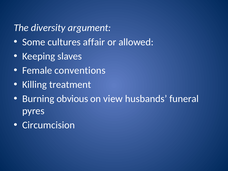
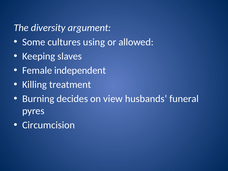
affair: affair -> using
conventions: conventions -> independent
obvious: obvious -> decides
